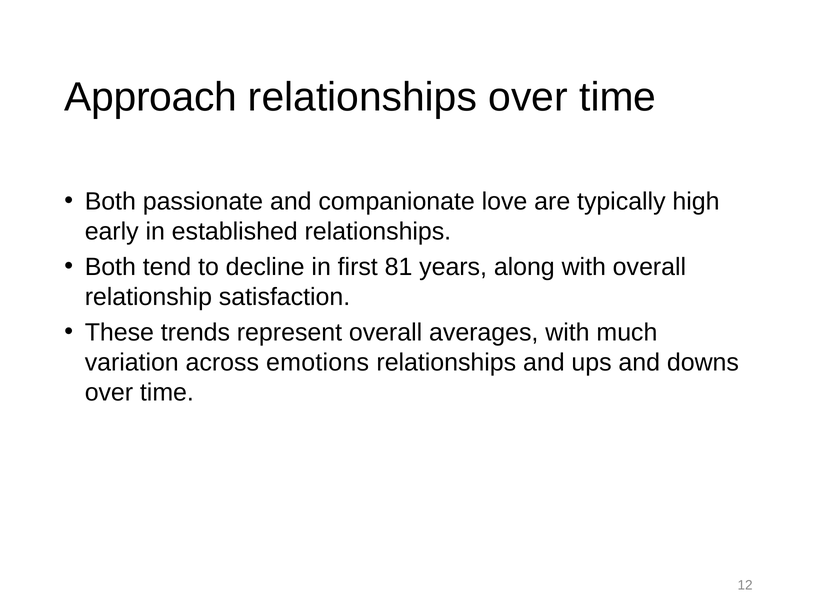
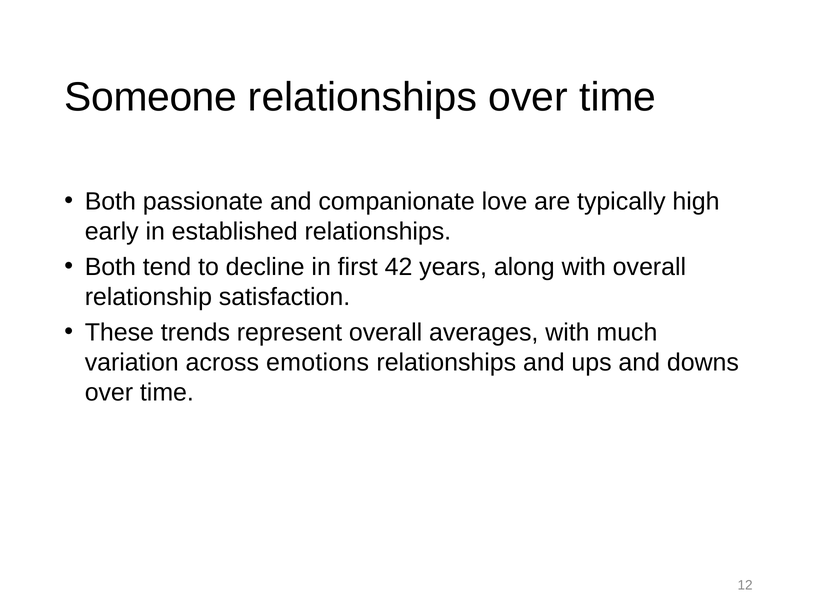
Approach: Approach -> Someone
81: 81 -> 42
